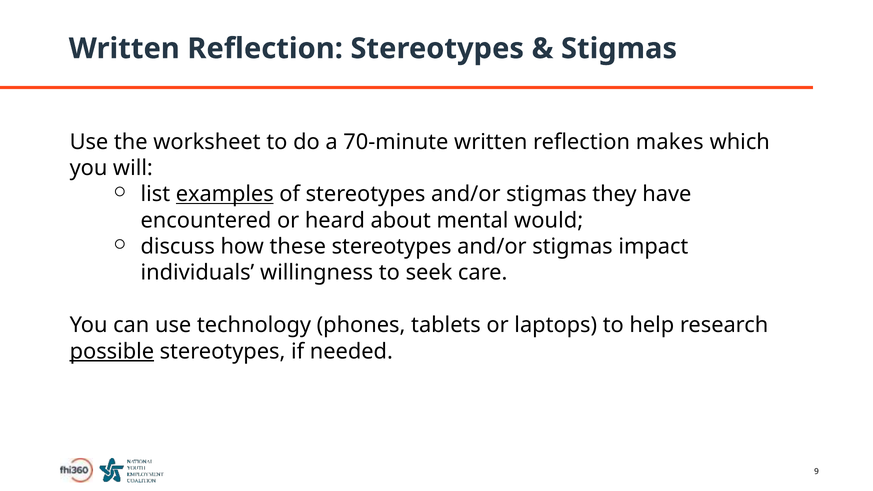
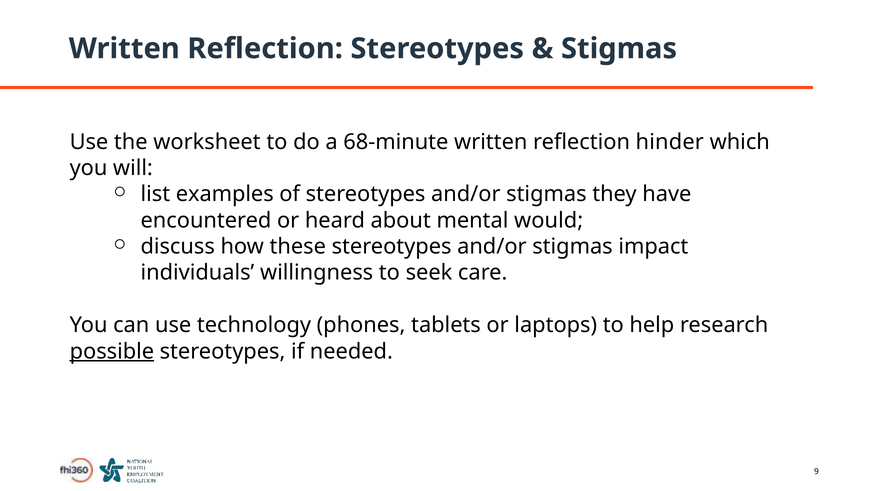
70-minute: 70-minute -> 68-minute
makes: makes -> hinder
examples underline: present -> none
